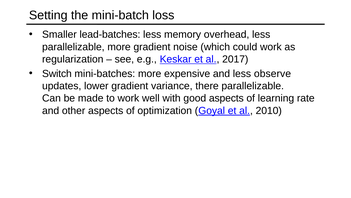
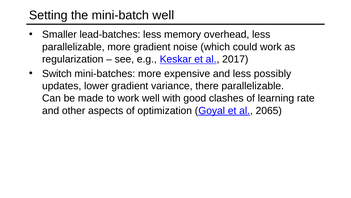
mini-batch loss: loss -> well
observe: observe -> possibly
good aspects: aspects -> clashes
2010: 2010 -> 2065
